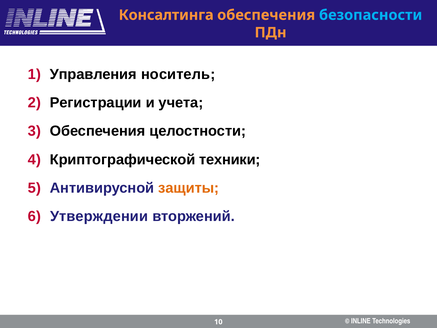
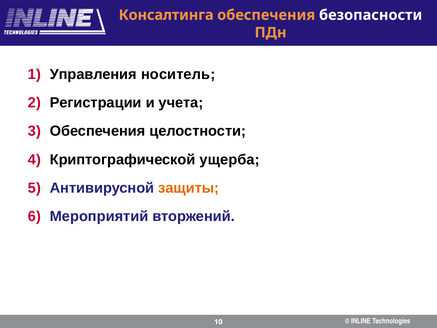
безопасности colour: light blue -> white
техники: техники -> ущерба
Утверждении: Утверждении -> Мероприятий
